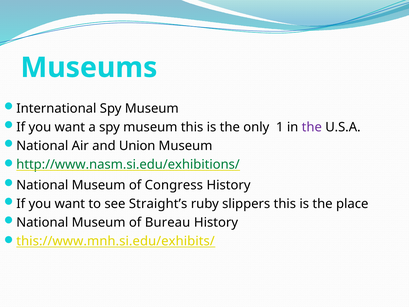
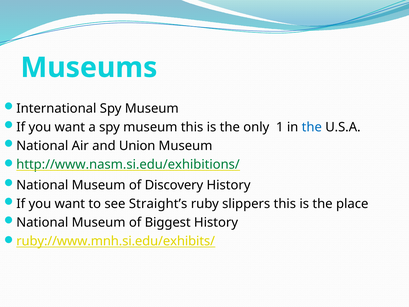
the at (312, 127) colour: purple -> blue
Congress: Congress -> Discovery
Bureau: Bureau -> Biggest
this://www.mnh.si.edu/exhibits/: this://www.mnh.si.edu/exhibits/ -> ruby://www.mnh.si.edu/exhibits/
